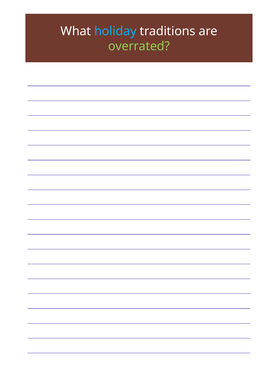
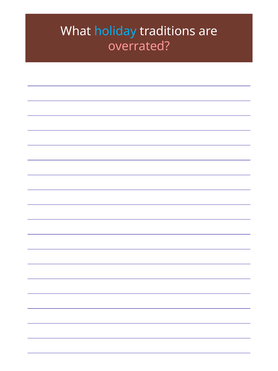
overrated colour: light green -> pink
